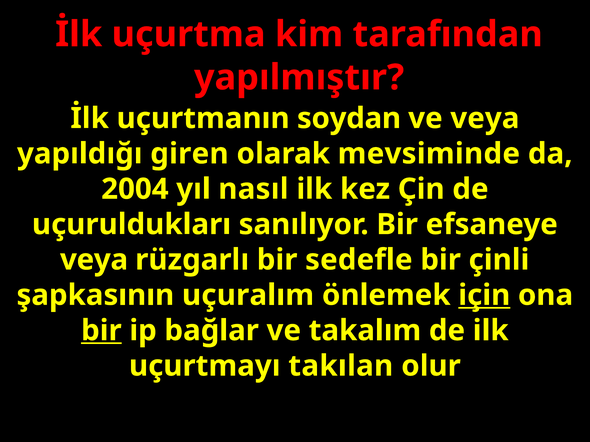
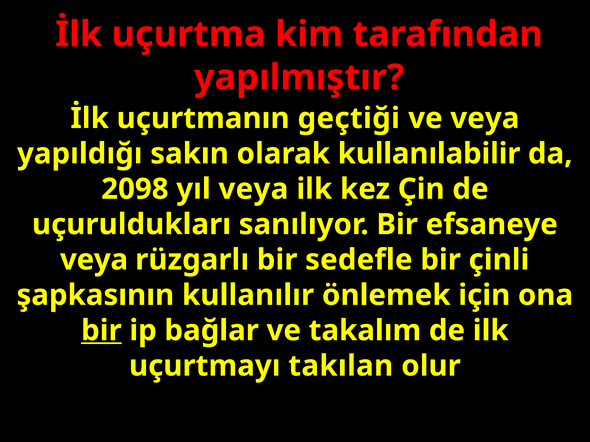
soydan: soydan -> geçtiği
giren: giren -> sakın
mevsiminde: mevsiminde -> kullanılabilir
2004: 2004 -> 2098
yıl nasıl: nasıl -> veya
uçuralım: uçuralım -> kullanılır
için underline: present -> none
